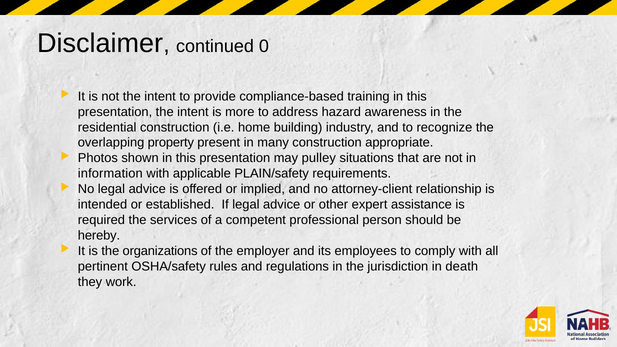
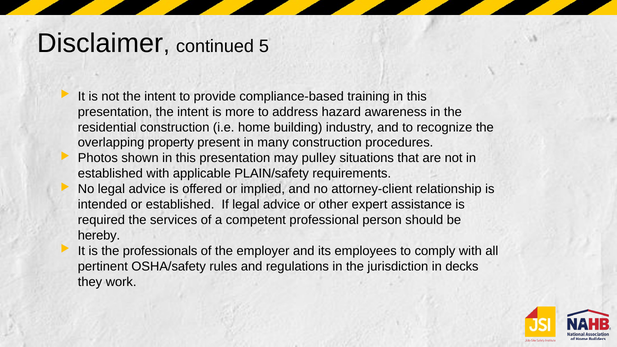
0: 0 -> 5
appropriate: appropriate -> procedures
information at (110, 174): information -> established
organizations: organizations -> professionals
death: death -> decks
